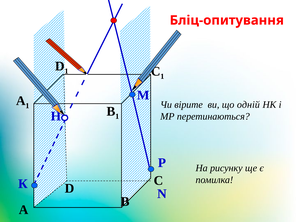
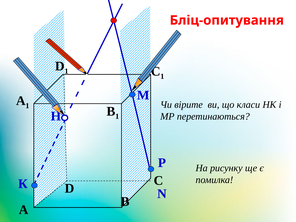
одній: одній -> класи
